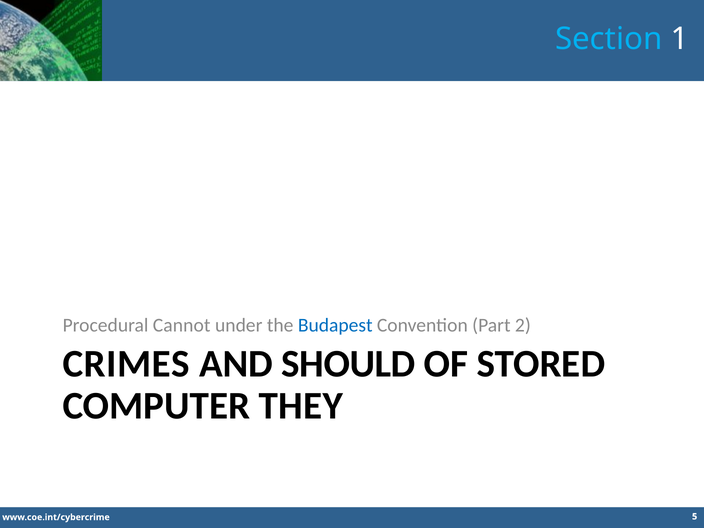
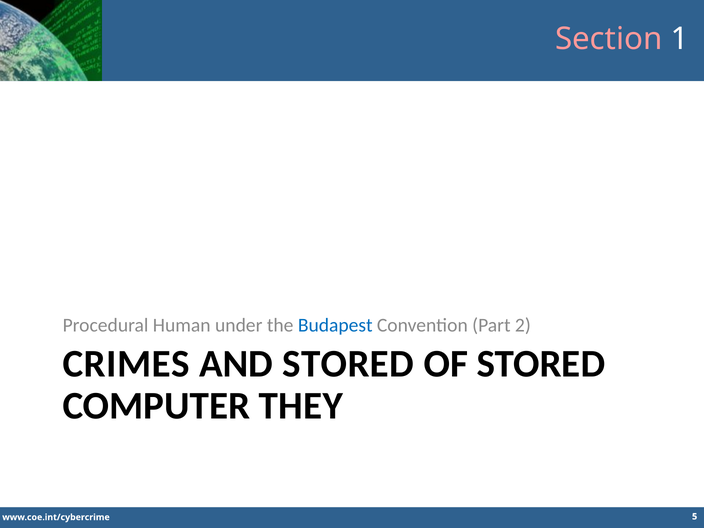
Section colour: light blue -> pink
Cannot: Cannot -> Human
AND SHOULD: SHOULD -> STORED
